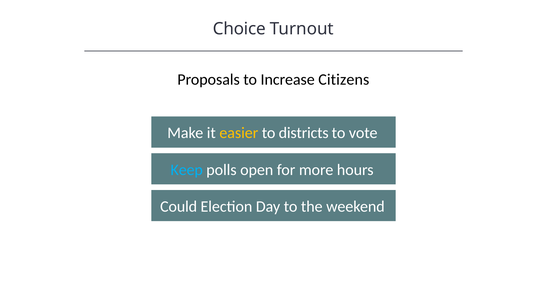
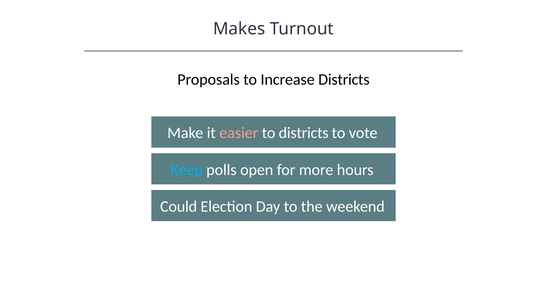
Choice: Choice -> Makes
Increase Citizens: Citizens -> Districts
easier colour: yellow -> pink
